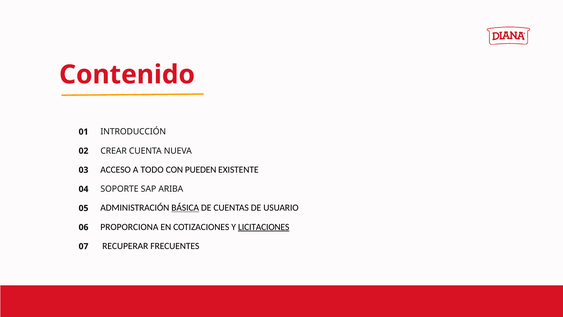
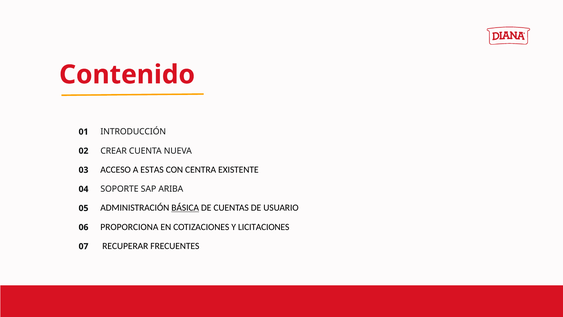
TODO: TODO -> ESTAS
PUEDEN: PUEDEN -> CENTRA
LICITACIONES underline: present -> none
